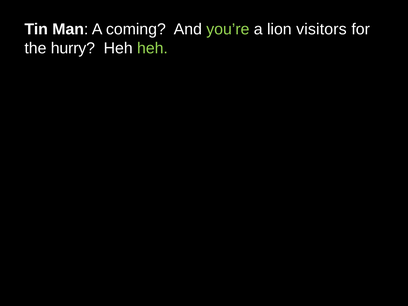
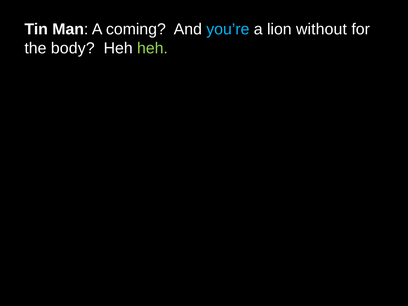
you’re colour: light green -> light blue
visitors: visitors -> without
hurry: hurry -> body
